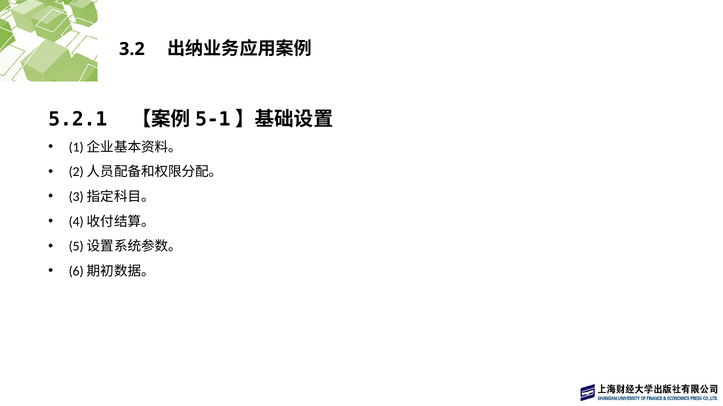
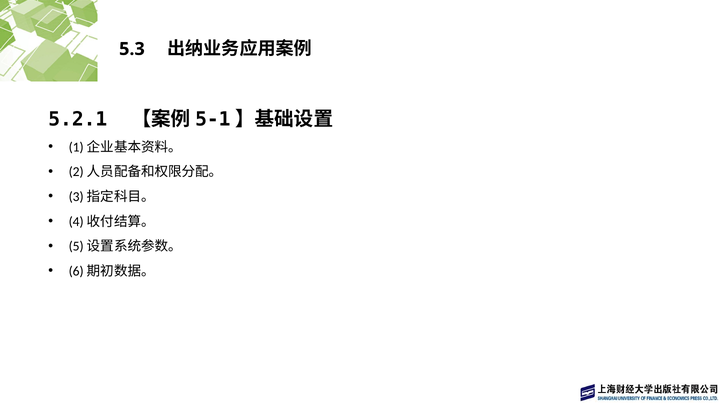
3.2: 3.2 -> 5.3
